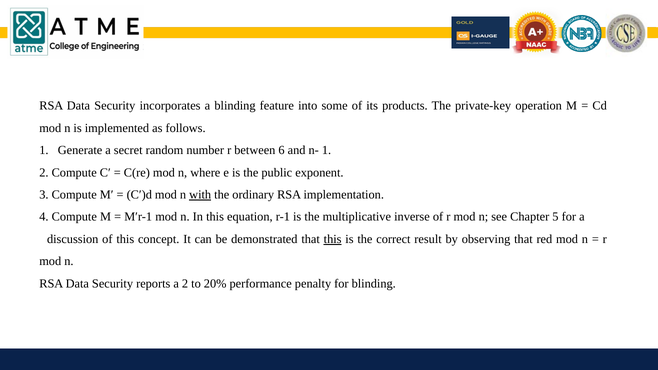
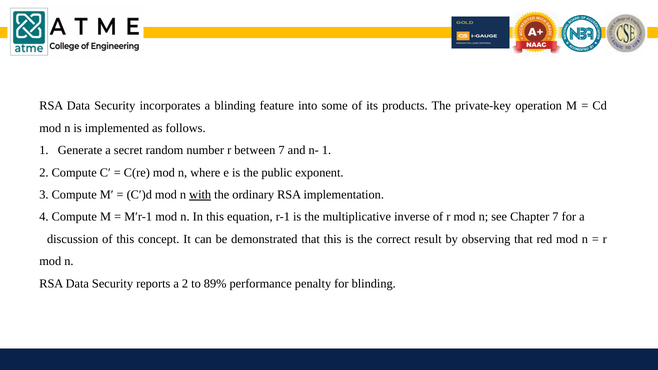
between 6: 6 -> 7
Chapter 5: 5 -> 7
this at (333, 239) underline: present -> none
20%: 20% -> 89%
